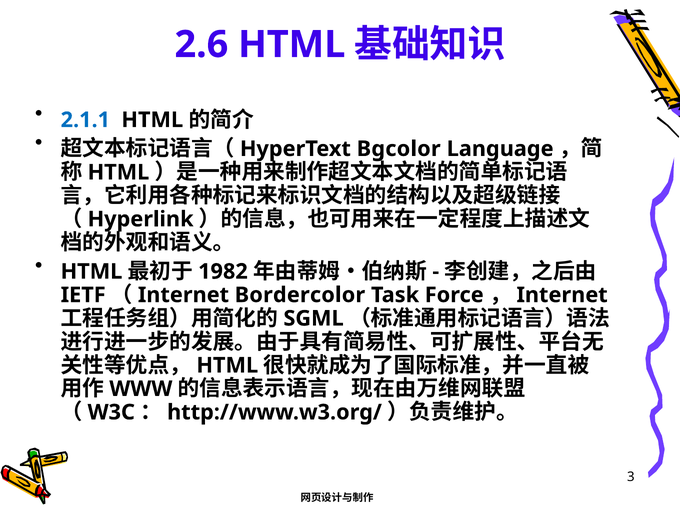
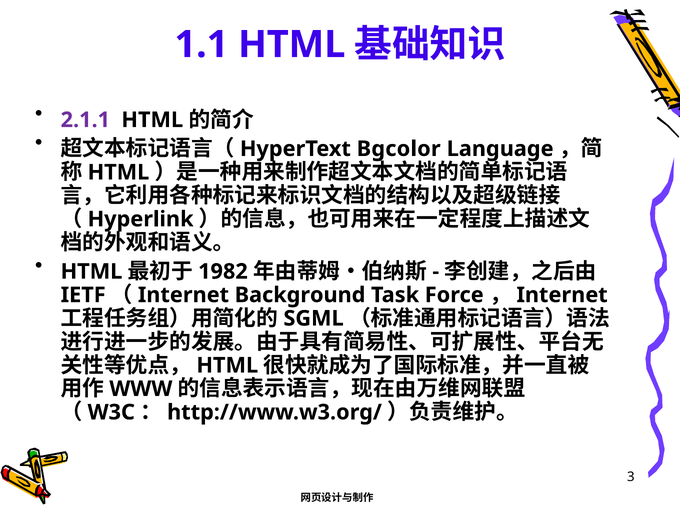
2.6: 2.6 -> 1.1
2.1.1 colour: blue -> purple
Bordercolor: Bordercolor -> Background
